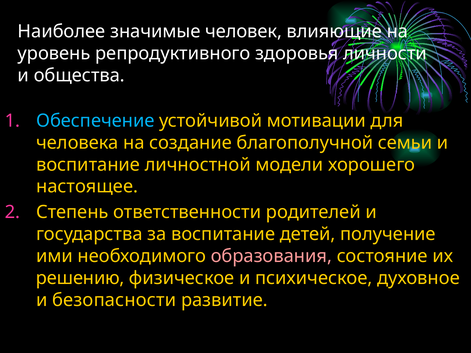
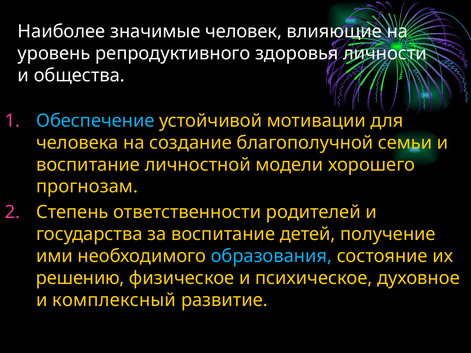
настоящее: настоящее -> прогнозам
образования colour: pink -> light blue
безопасности: безопасности -> комплексный
